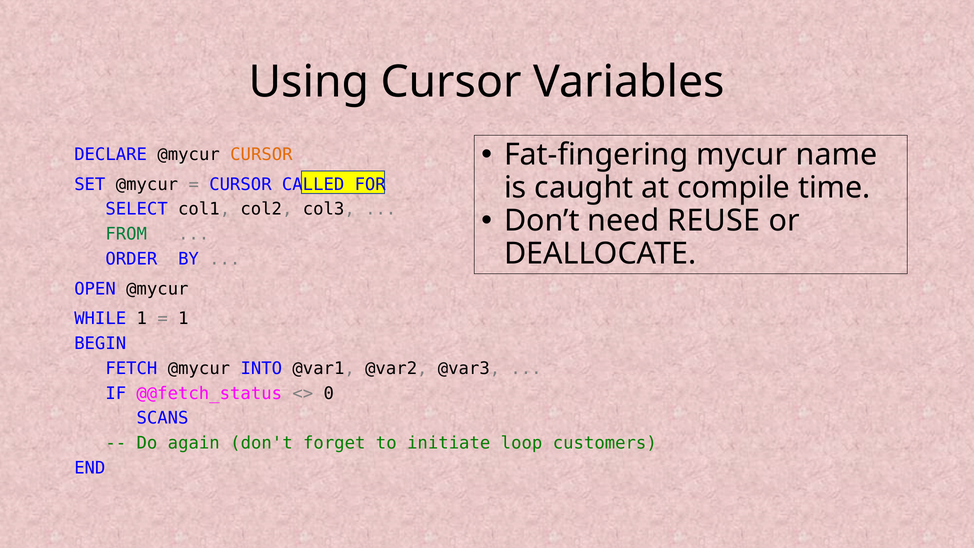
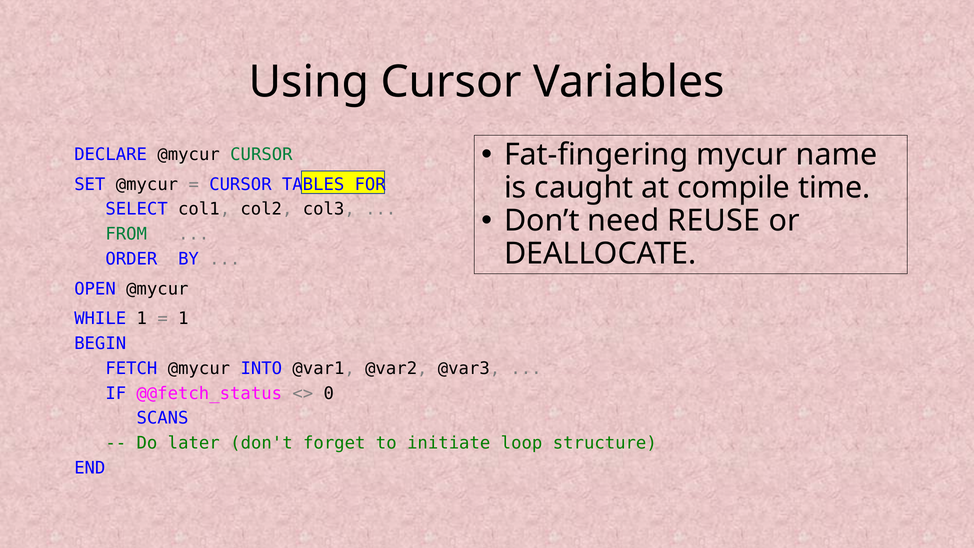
CURSOR at (261, 154) colour: orange -> green
CALLED: CALLED -> TABLES
again: again -> later
customers: customers -> structure
